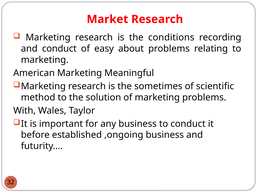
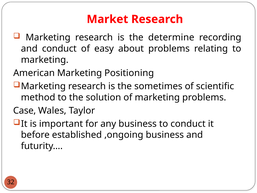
conditions: conditions -> determine
Meaningful: Meaningful -> Positioning
With: With -> Case
